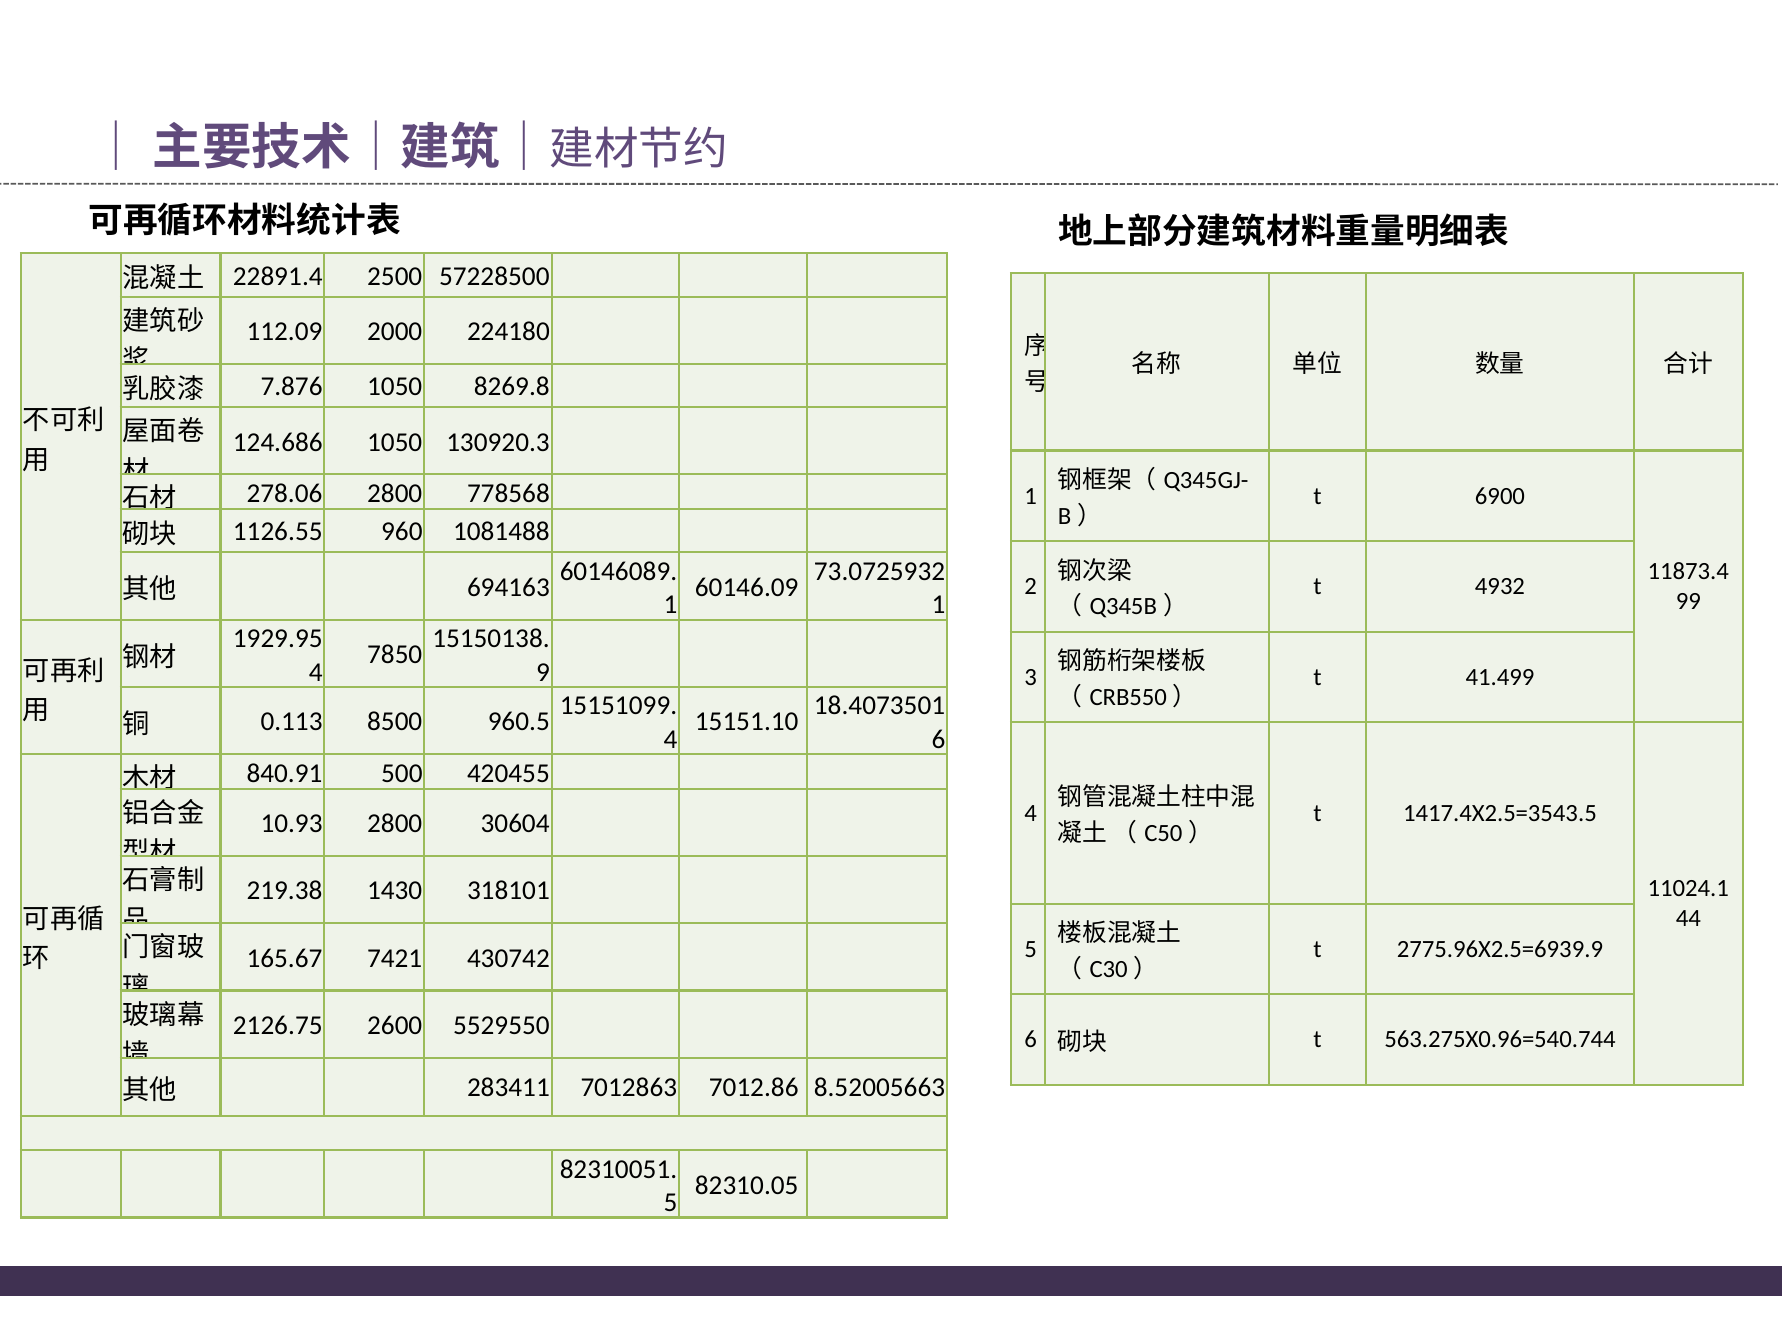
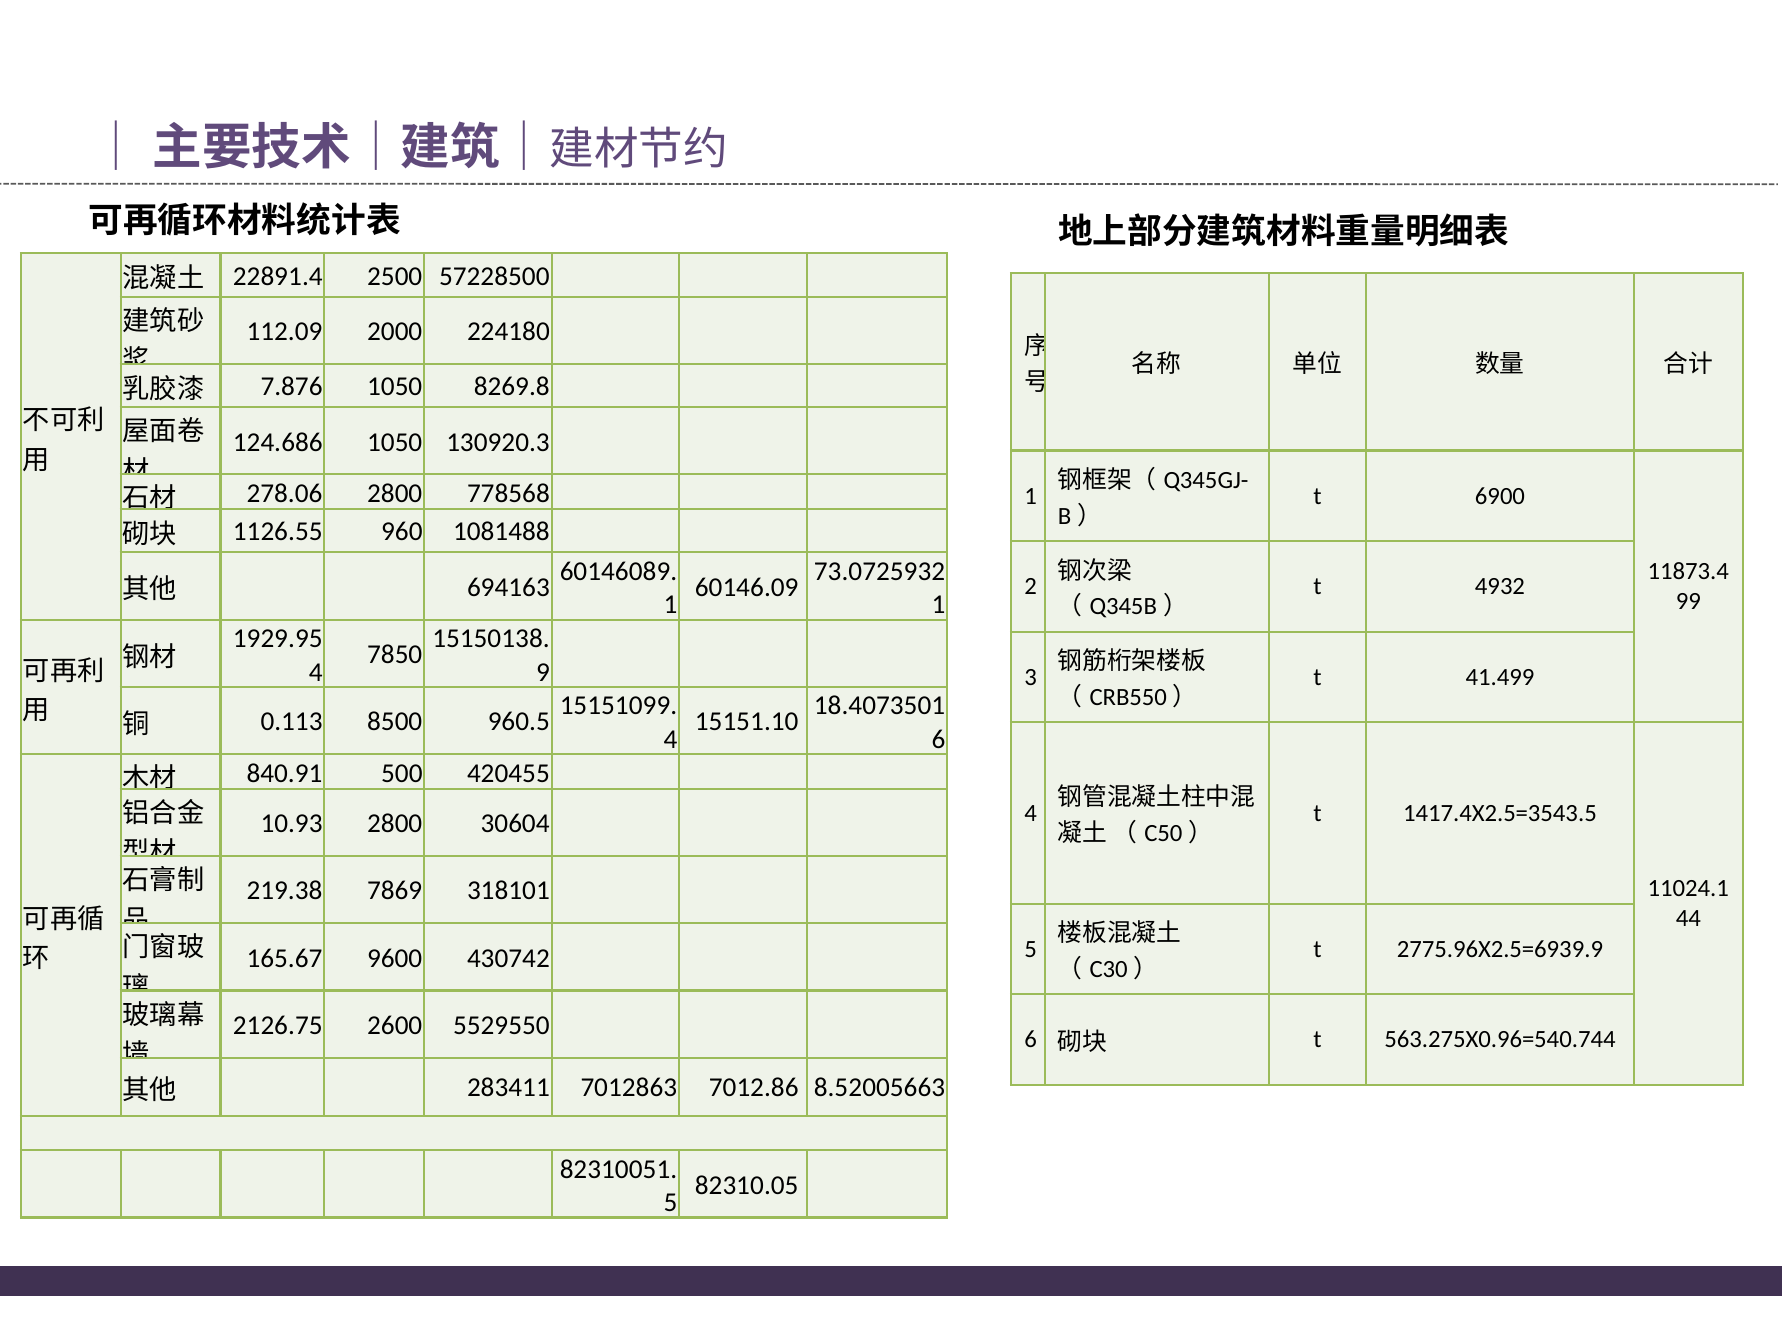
1430: 1430 -> 7869
7421: 7421 -> 9600
